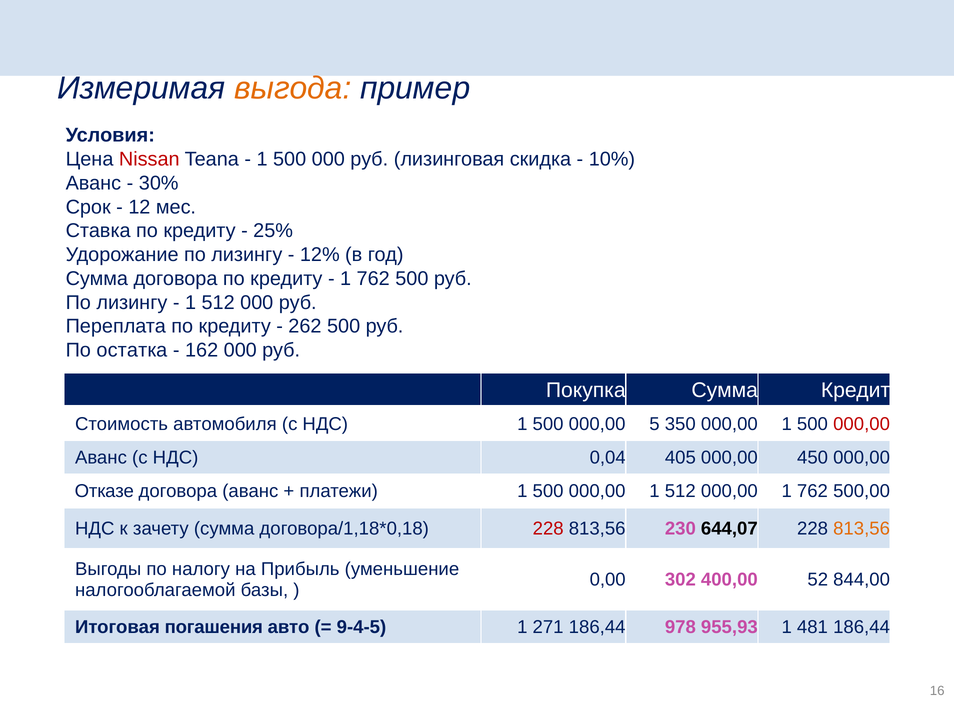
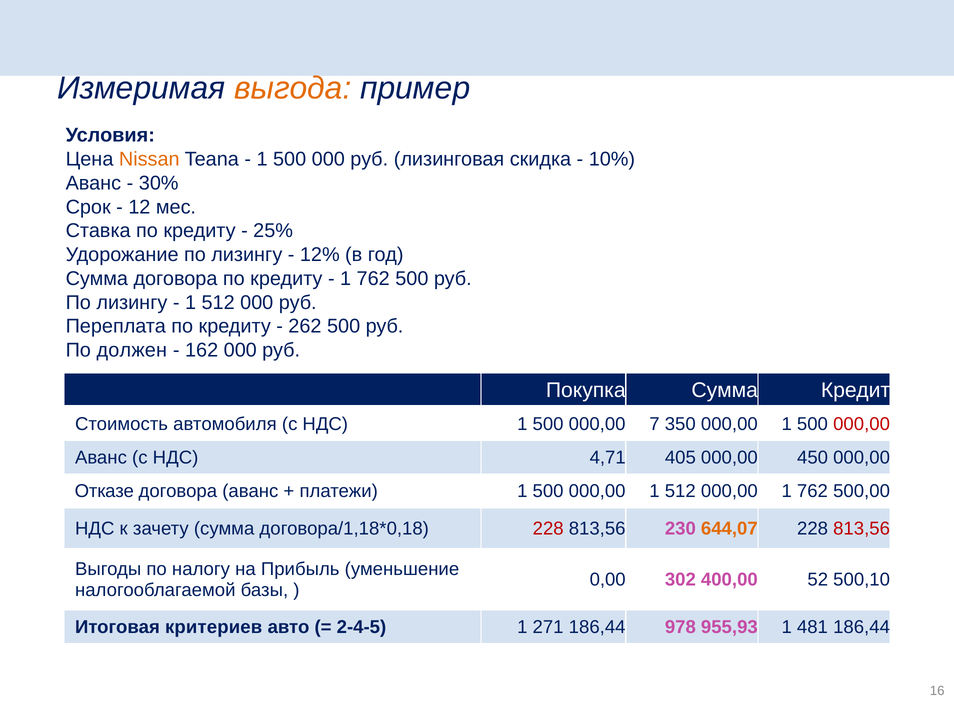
Nissan colour: red -> orange
остатка: остатка -> должен
5: 5 -> 7
0,04: 0,04 -> 4,71
644,07 colour: black -> orange
813,56 at (862, 528) colour: orange -> red
844,00: 844,00 -> 500,10
погашения: погашения -> критериев
9-4-5: 9-4-5 -> 2-4-5
